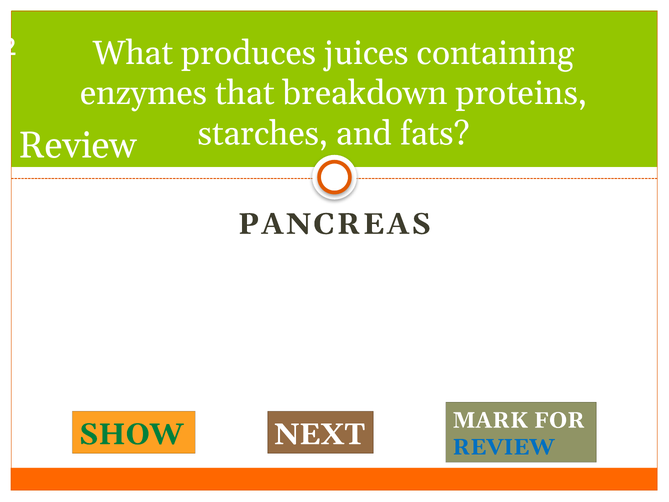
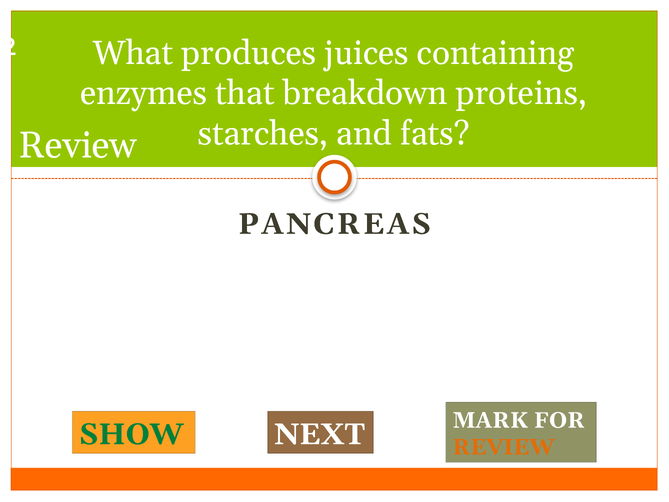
REVIEW at (504, 447) colour: blue -> orange
